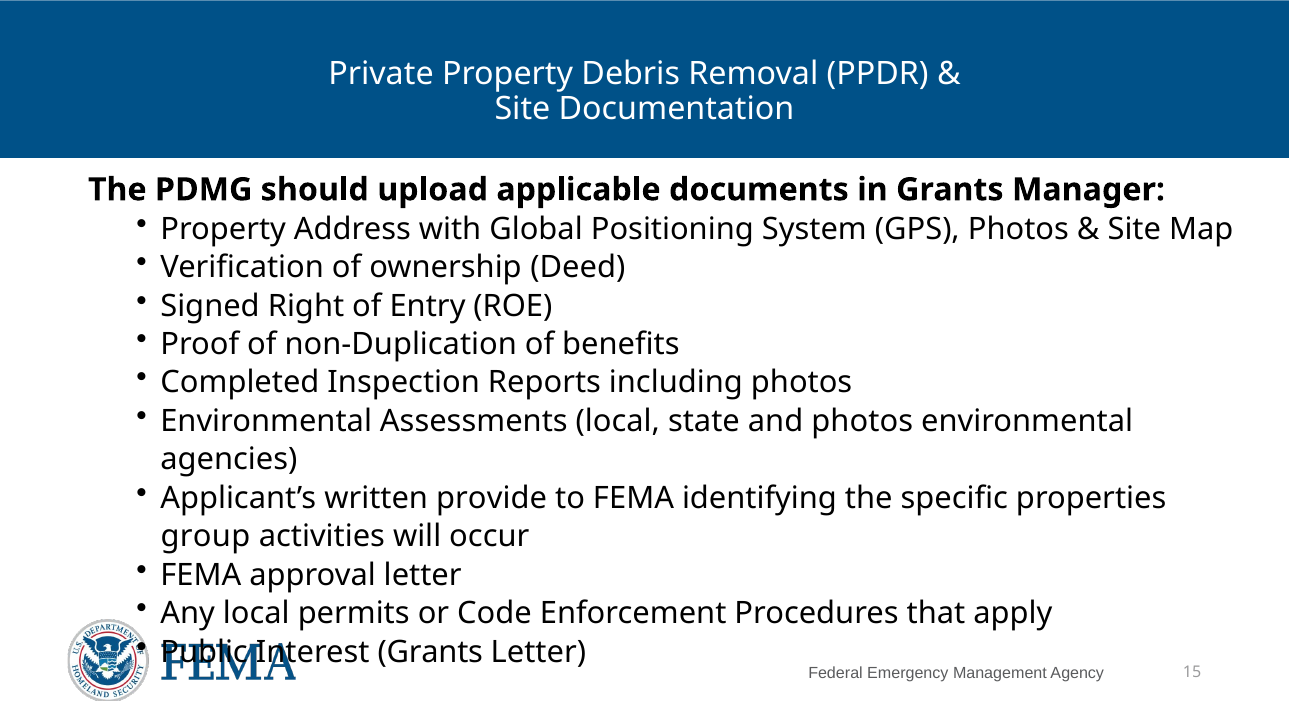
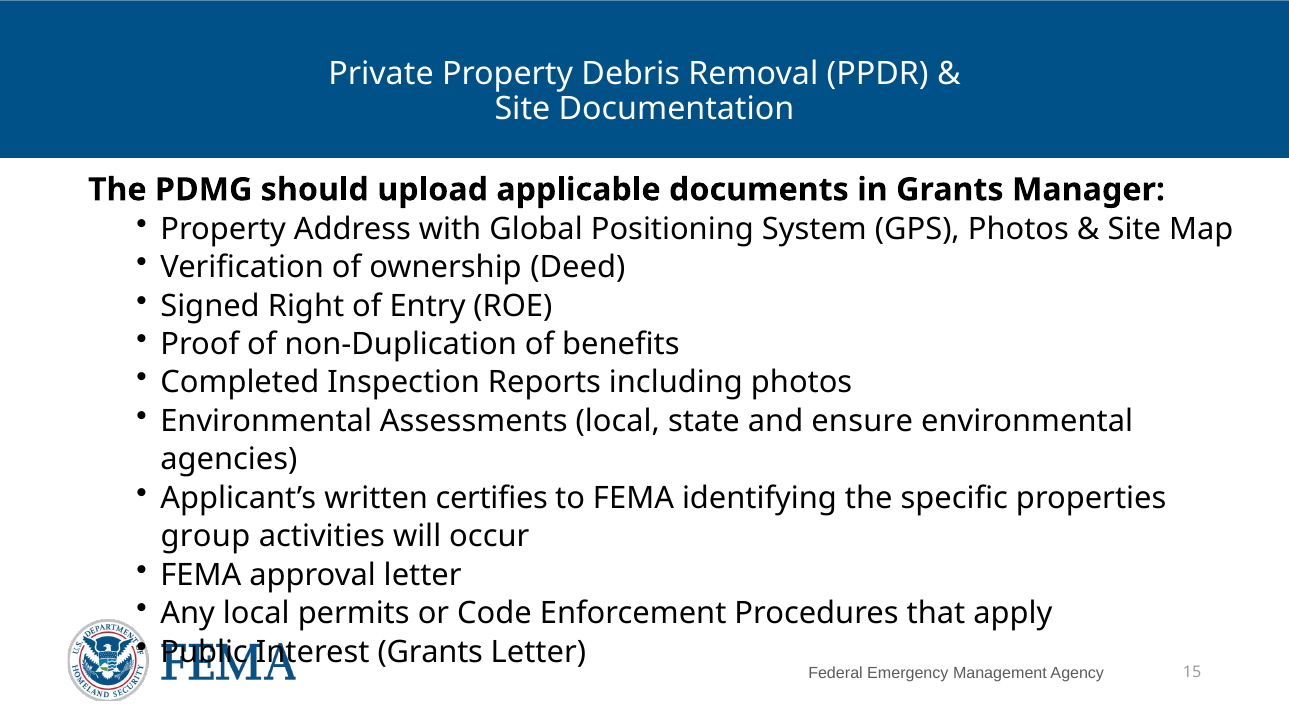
and photos: photos -> ensure
provide: provide -> certifies
